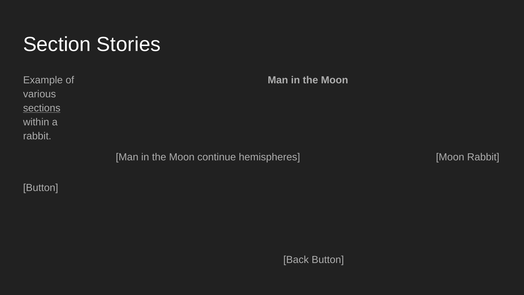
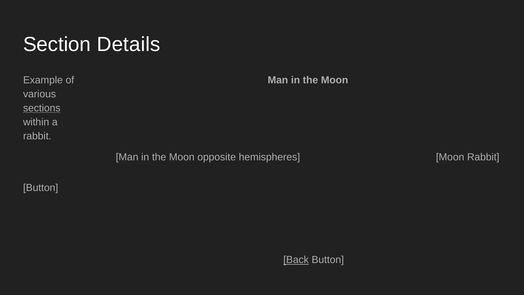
Stories: Stories -> Details
continue: continue -> opposite
Back underline: none -> present
